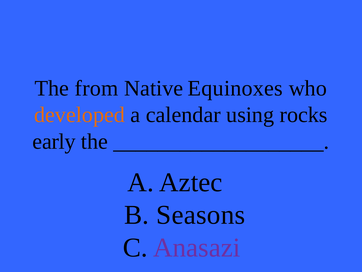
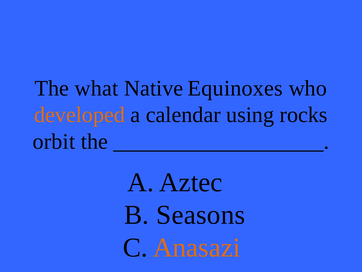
from: from -> what
early: early -> orbit
Anasazi colour: purple -> orange
